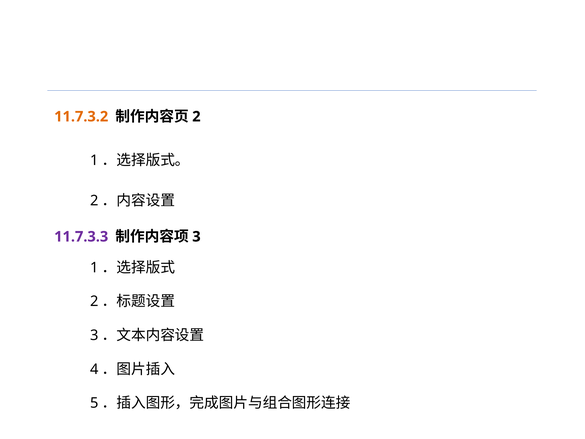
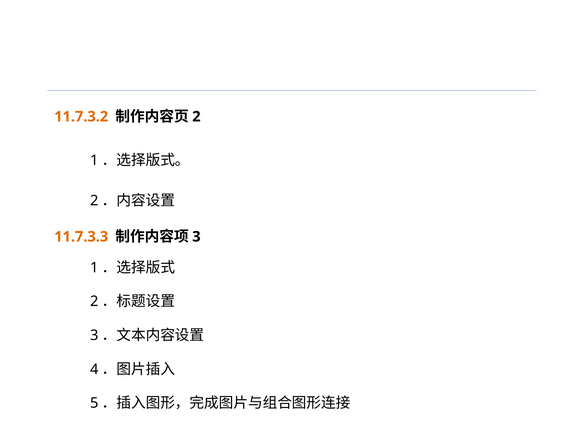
11.7.3.3 colour: purple -> orange
